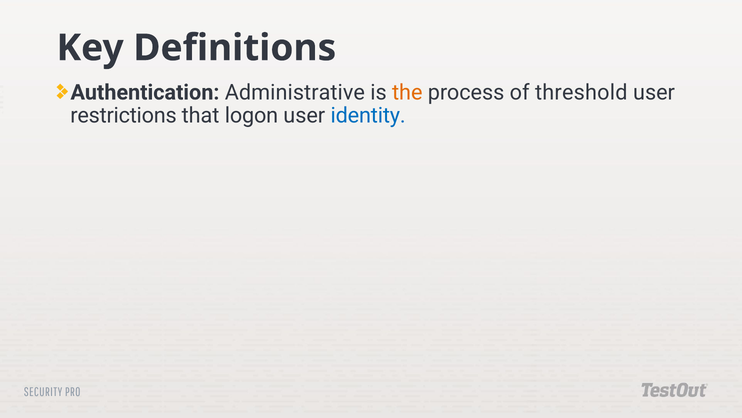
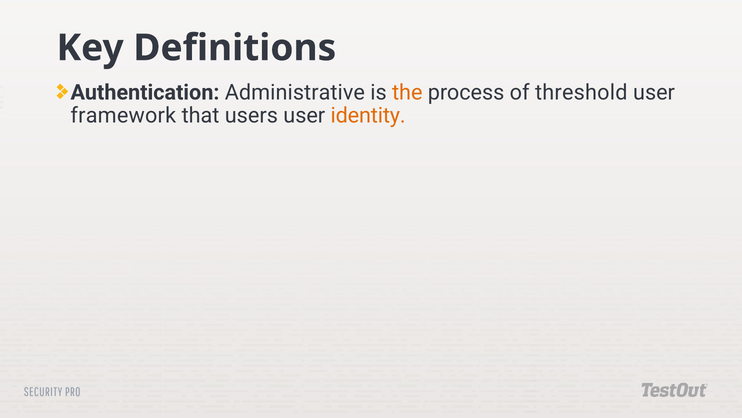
restrictions: restrictions -> framework
logon: logon -> users
identity colour: blue -> orange
